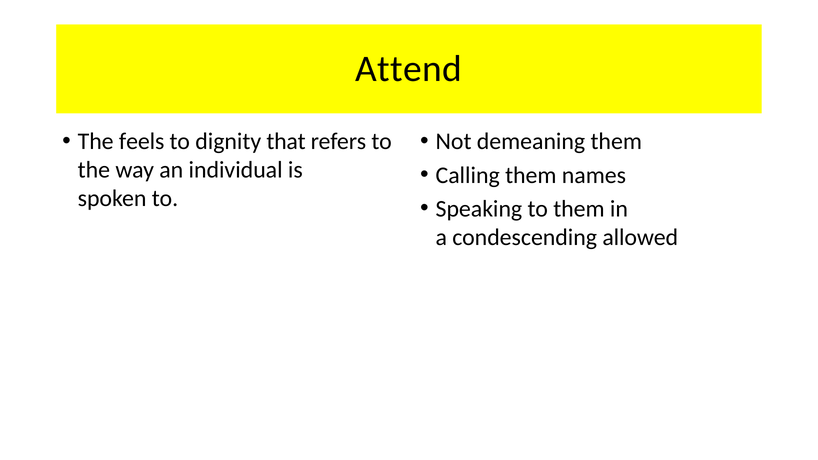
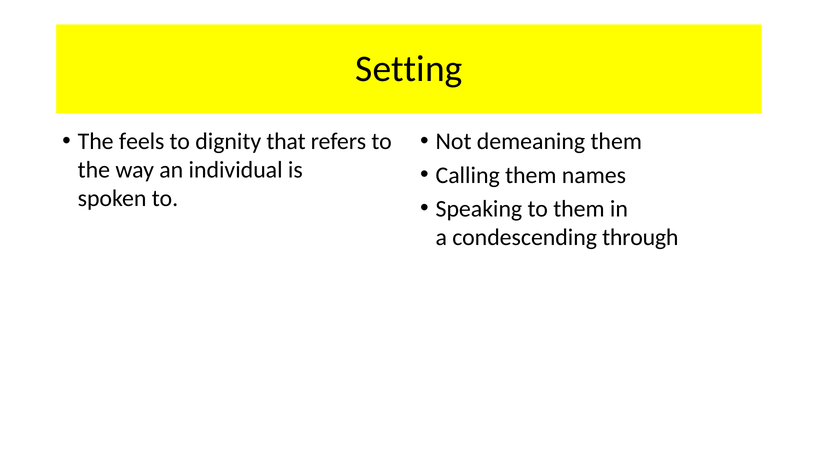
Attend: Attend -> Setting
allowed: allowed -> through
